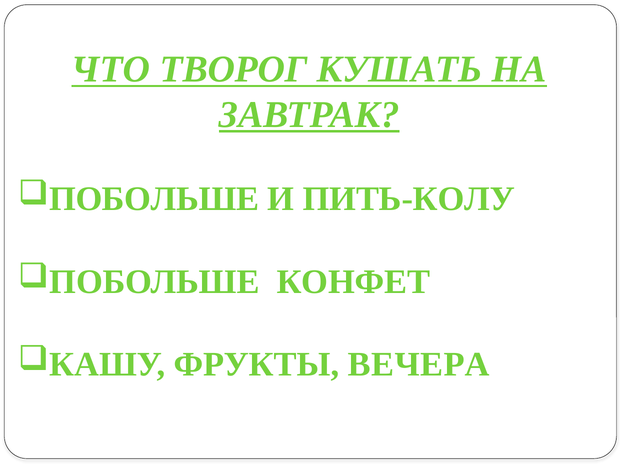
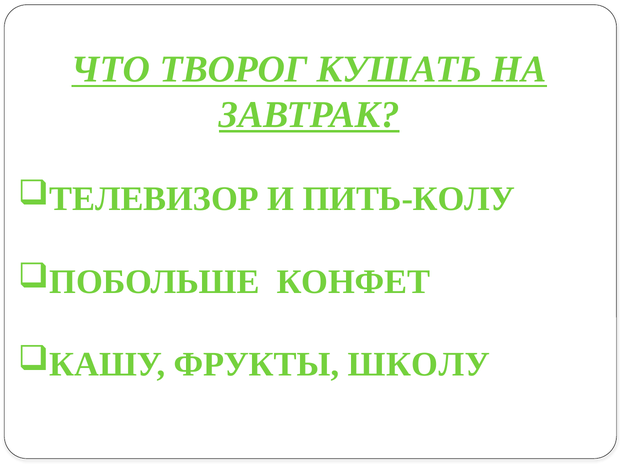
ПОБОЛЬШЕ at (154, 199): ПОБОЛЬШЕ -> ТЕЛЕВИЗОР
ВЕЧЕРА: ВЕЧЕРА -> ШКОЛУ
